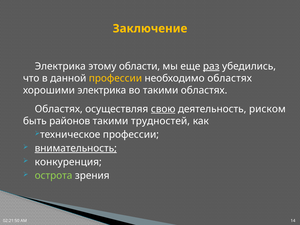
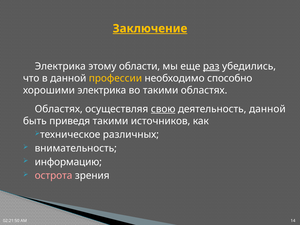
Заключение underline: none -> present
необходимо областях: областях -> способно
деятельность риском: риском -> данной
районов: районов -> приведя
трудностей: трудностей -> источников
техническое профессии: профессии -> различных
внимательность underline: present -> none
конкуренция: конкуренция -> информацию
острота colour: light green -> pink
